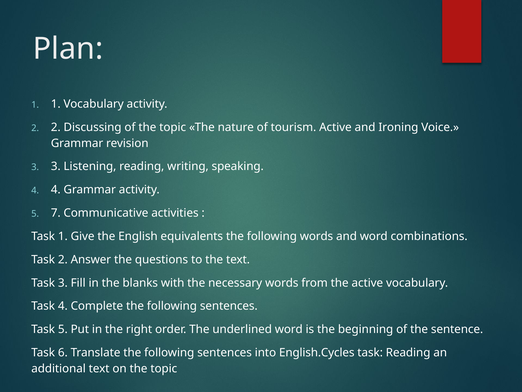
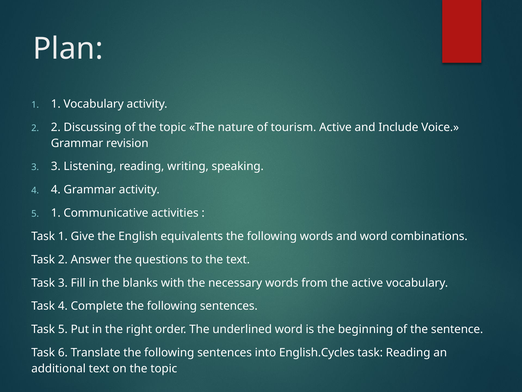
Ironing: Ironing -> Include
5 7: 7 -> 1
